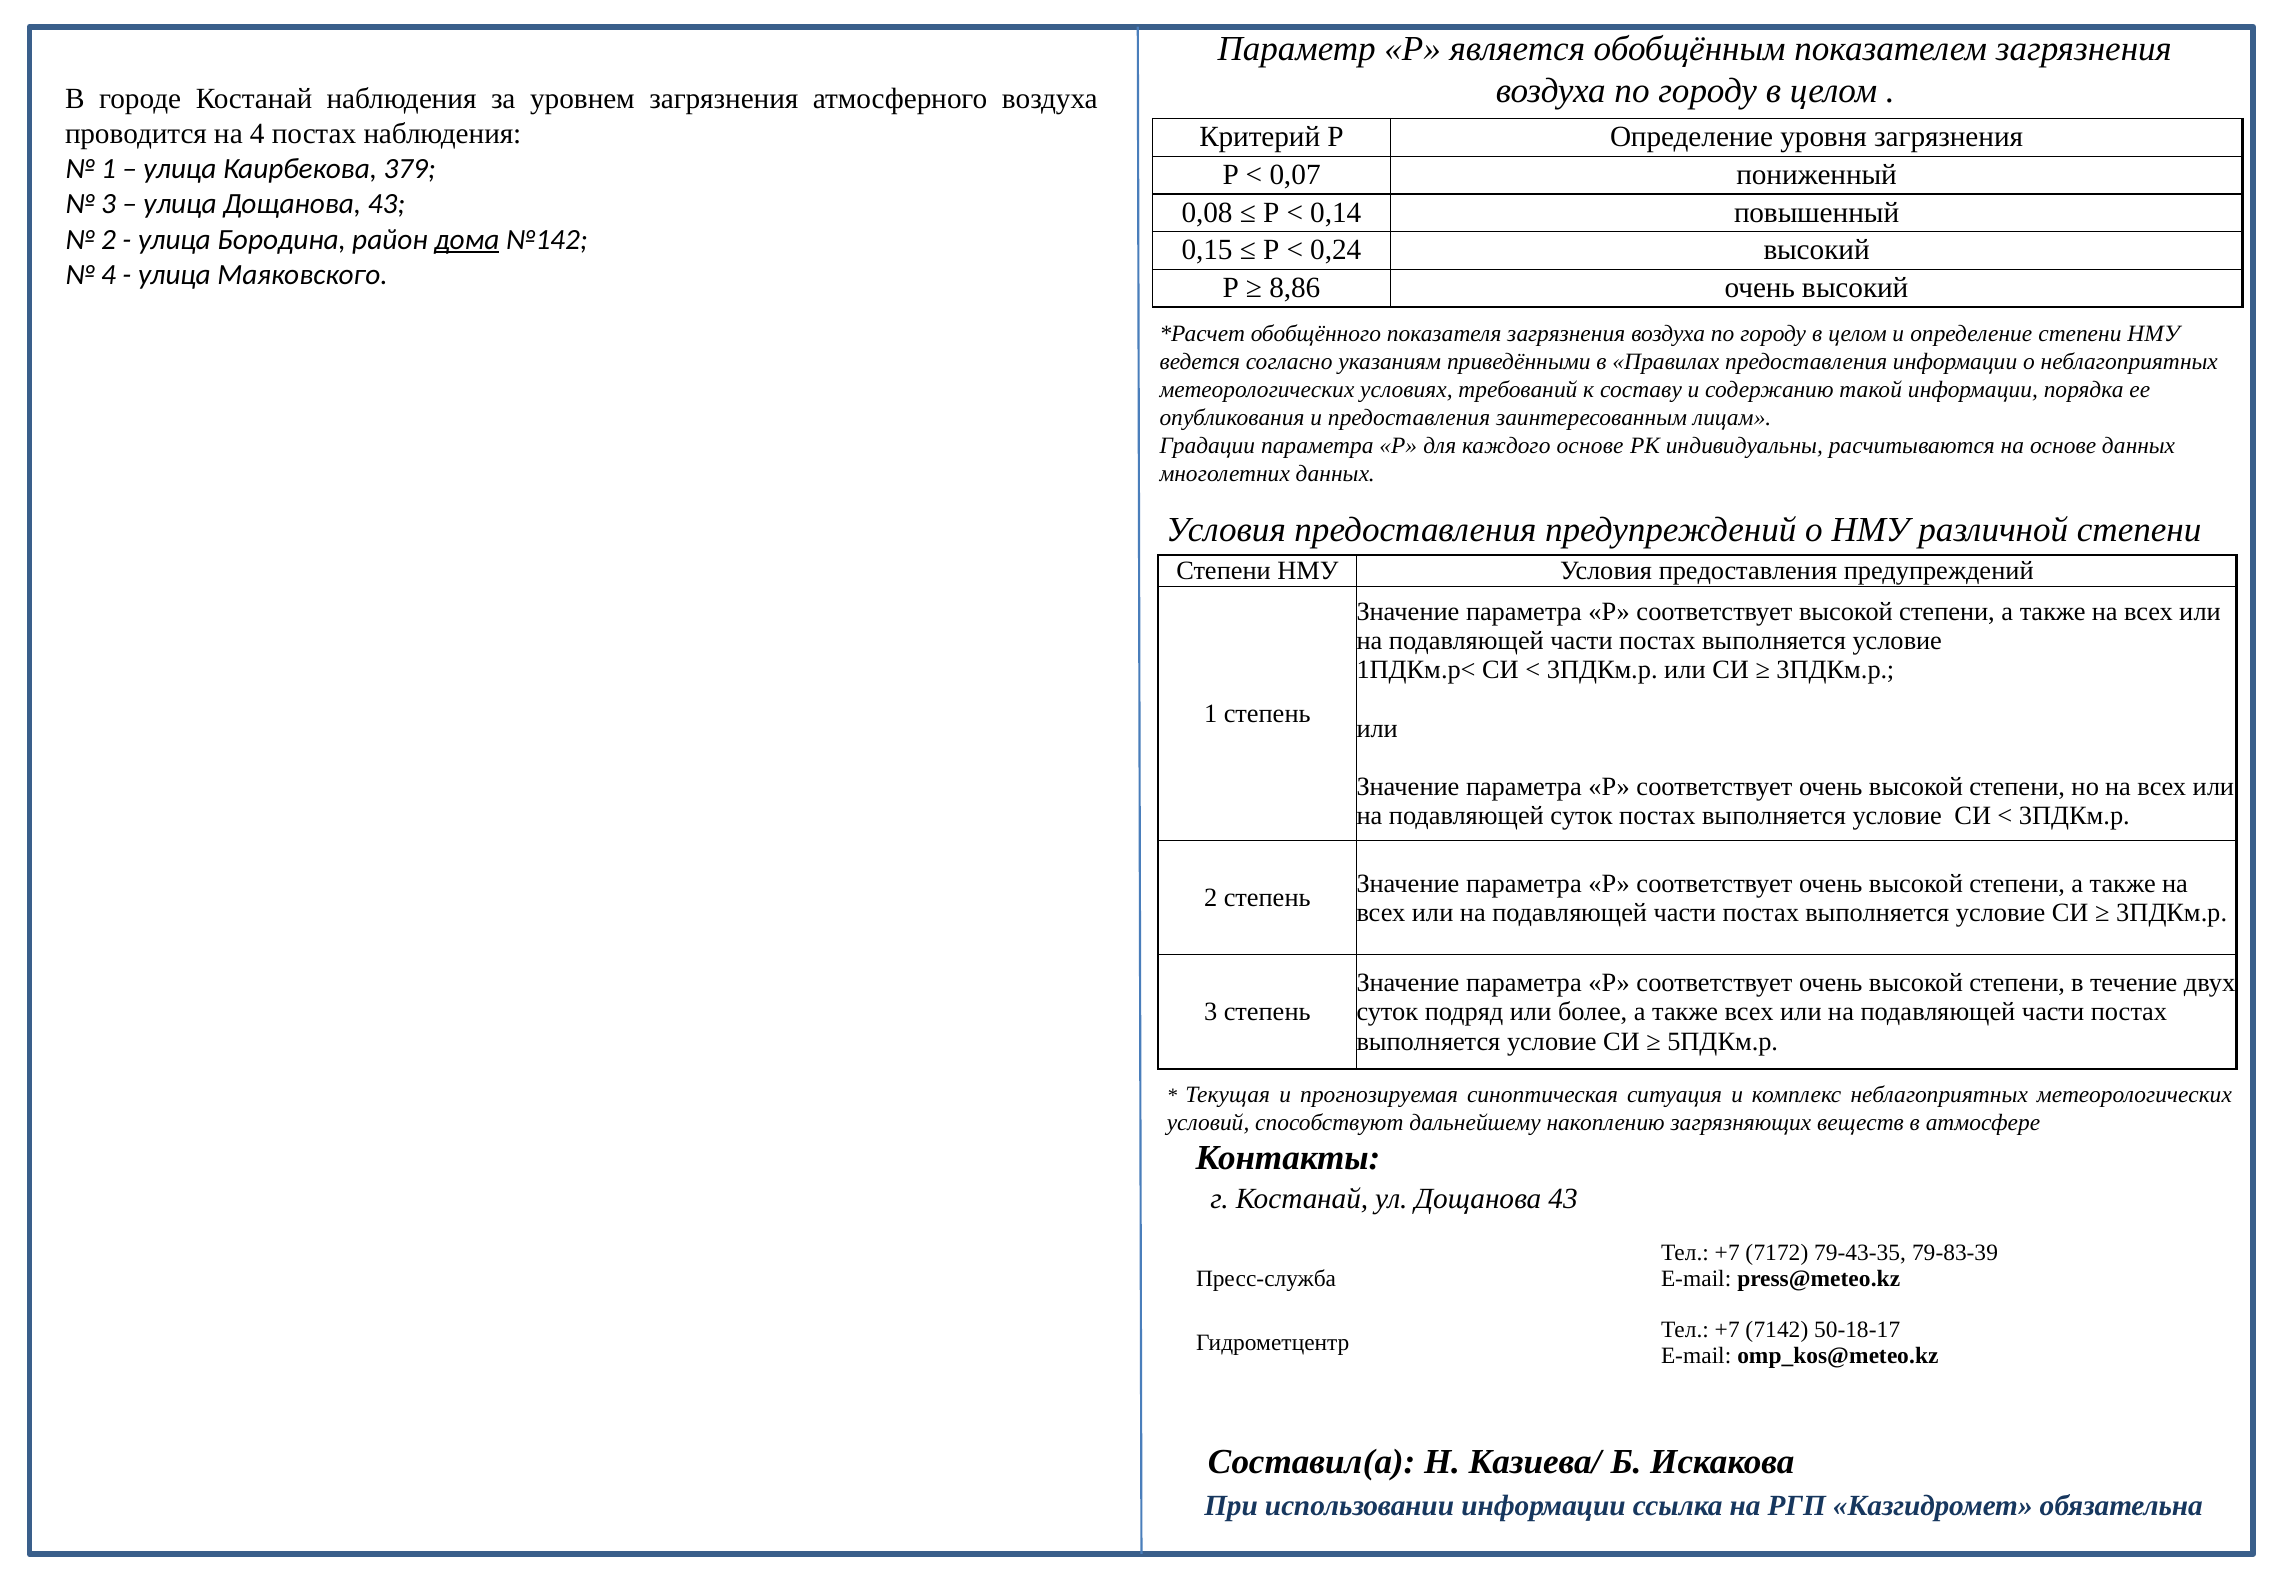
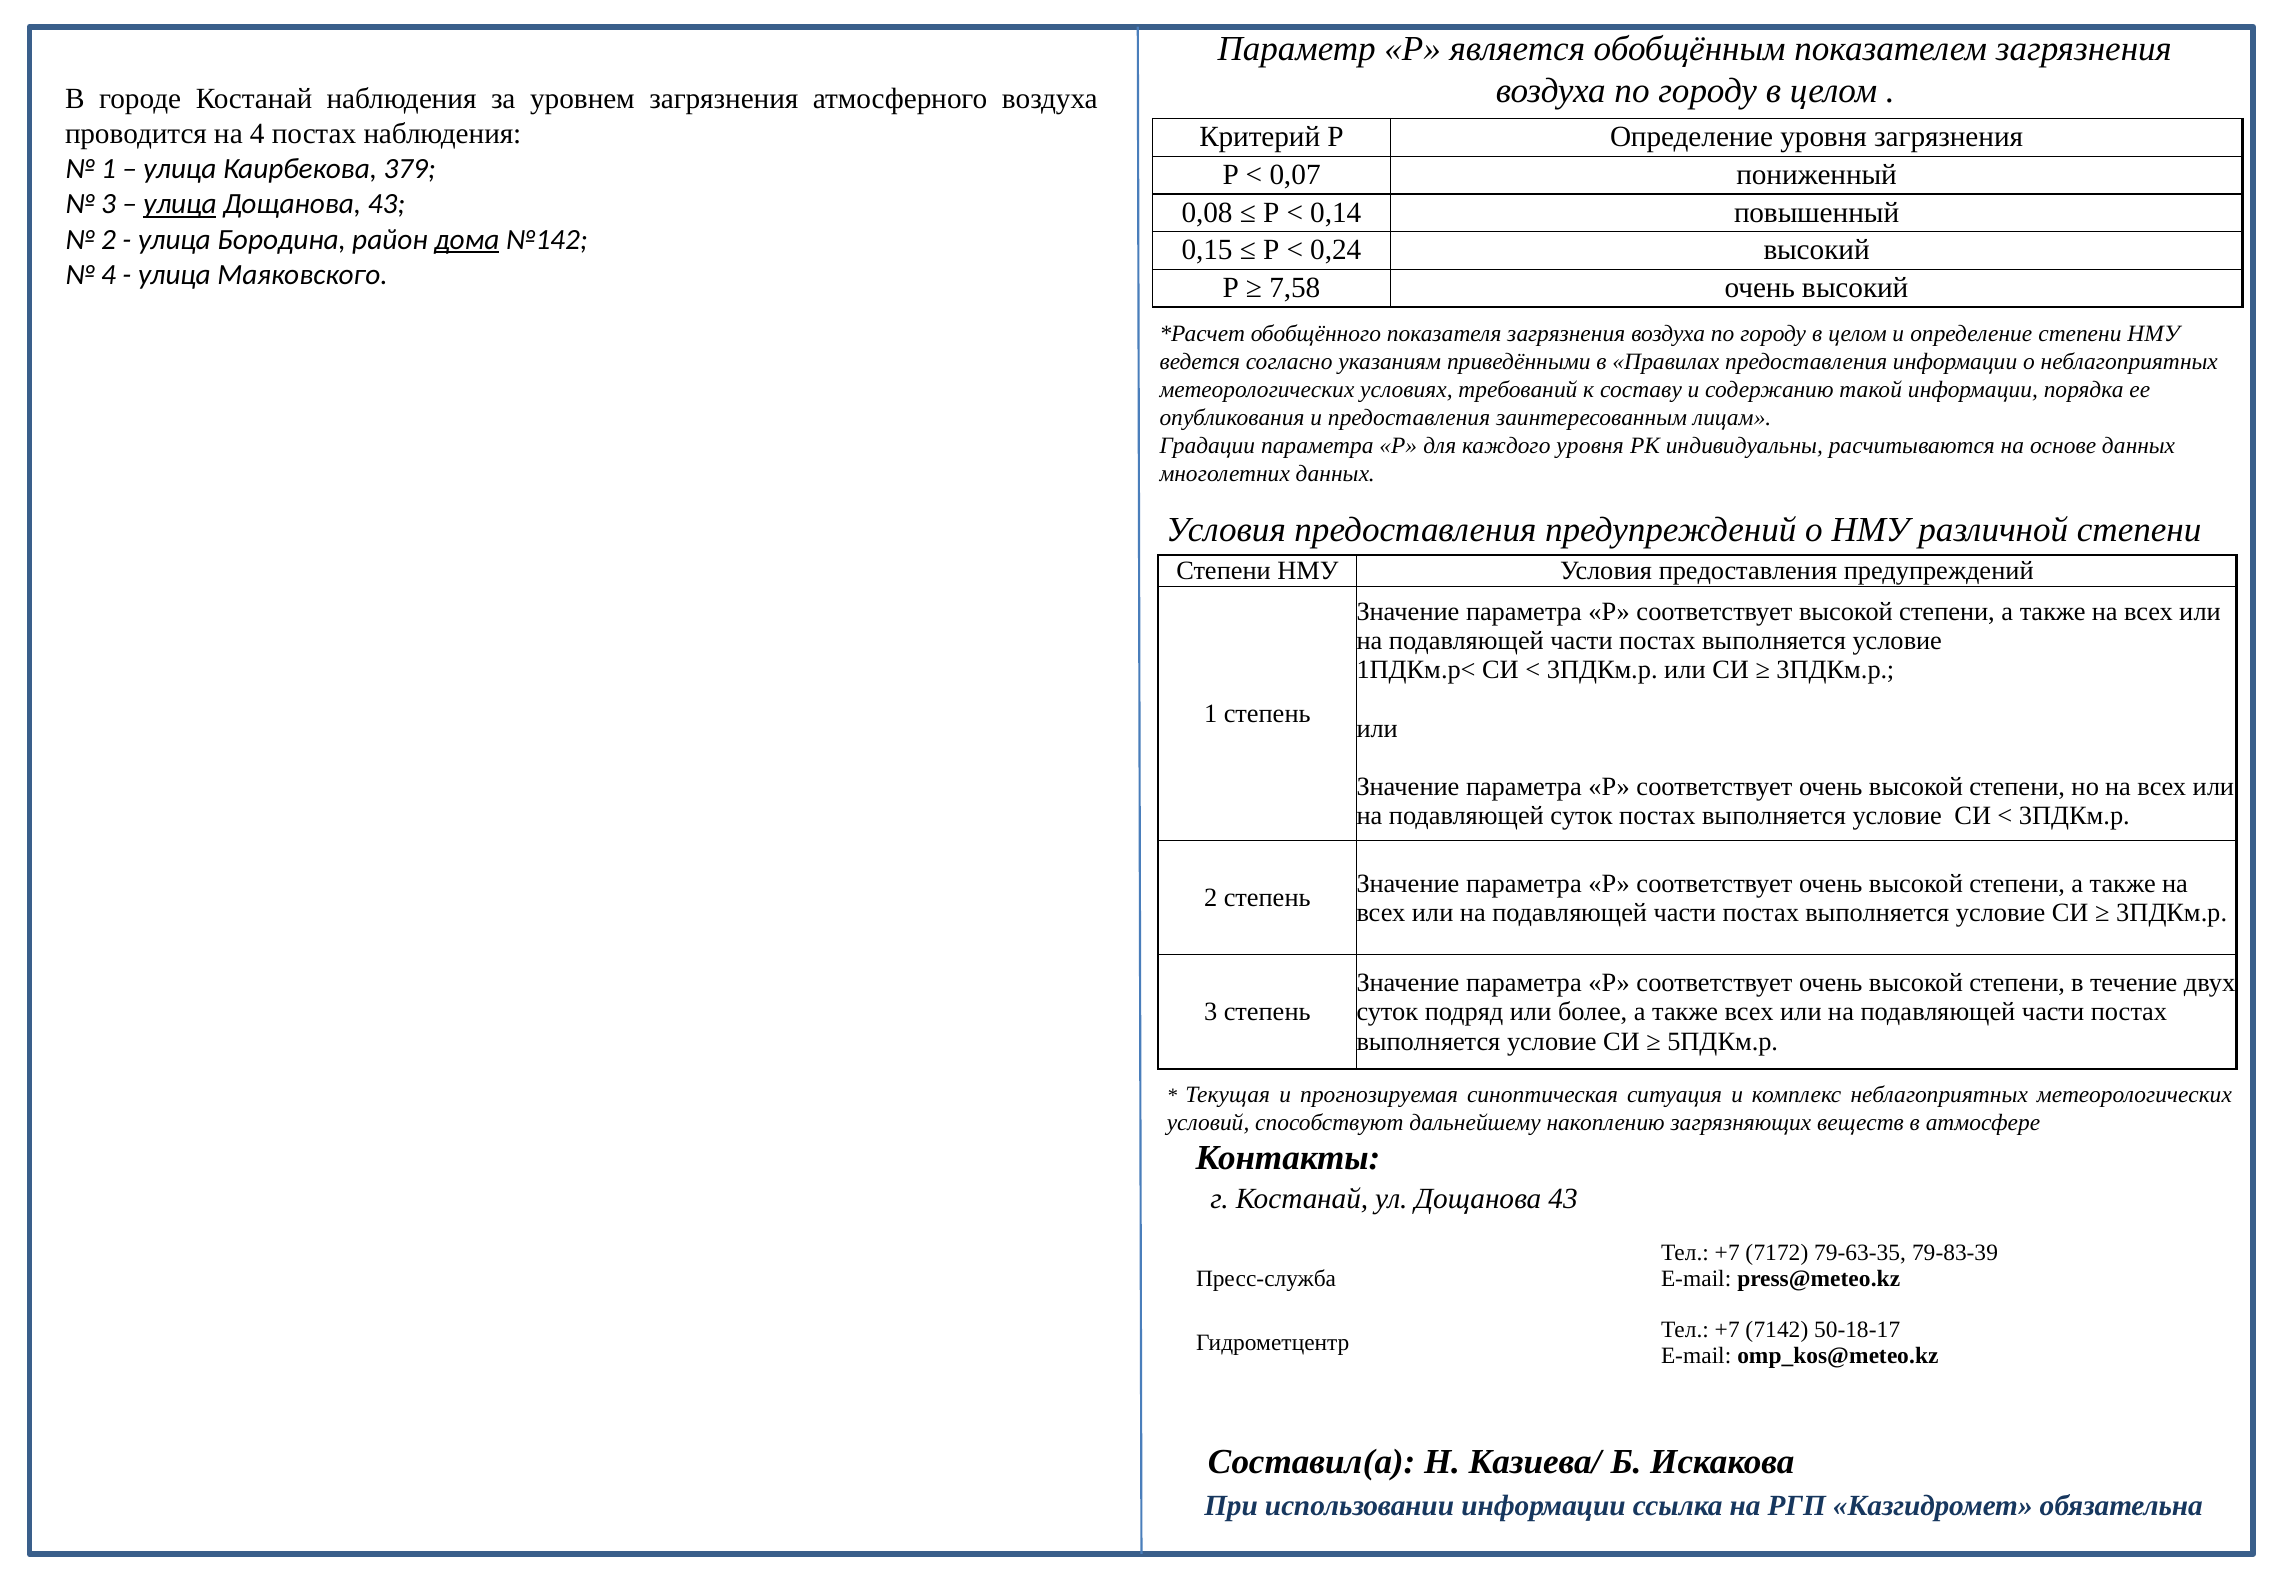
улица at (180, 204) underline: none -> present
8,86: 8,86 -> 7,58
каждого основе: основе -> уровня
79-43-35: 79-43-35 -> 79-63-35
